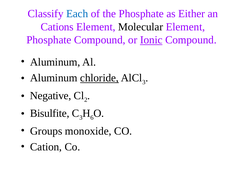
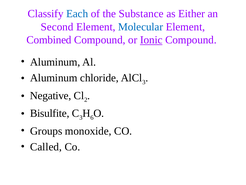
the Phosphate: Phosphate -> Substance
Cations: Cations -> Second
Molecular colour: black -> blue
Phosphate at (49, 40): Phosphate -> Combined
chloride underline: present -> none
Cation: Cation -> Called
